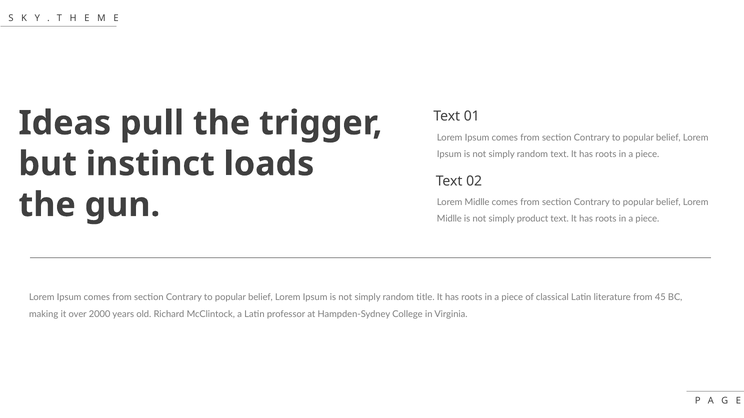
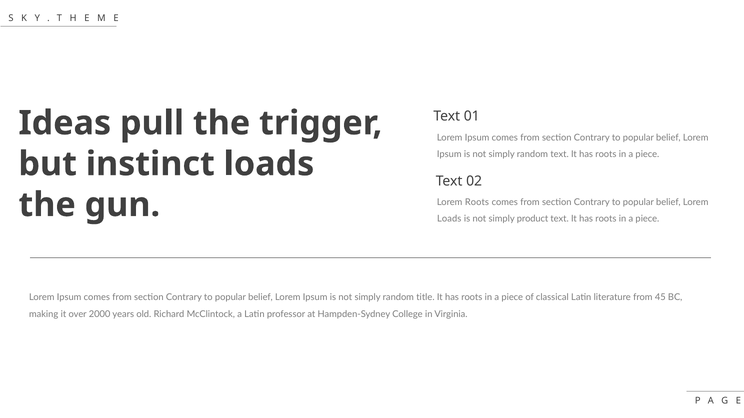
Midlle at (477, 202): Midlle -> Roots
Midlle at (449, 219): Midlle -> Loads
